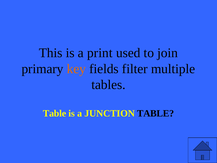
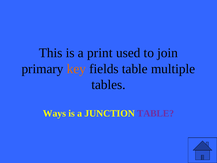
fields filter: filter -> table
Table at (55, 113): Table -> Ways
TABLE at (156, 113) colour: black -> purple
